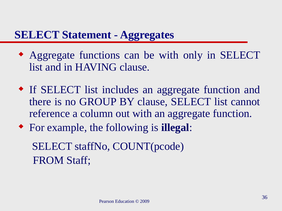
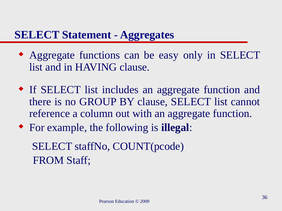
be with: with -> easy
